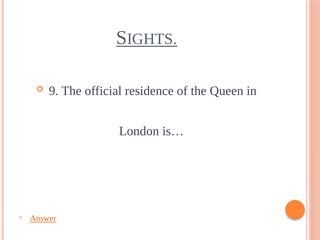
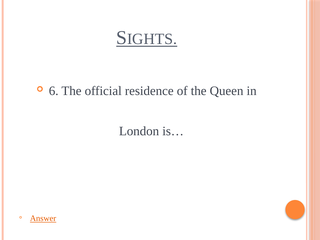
9: 9 -> 6
